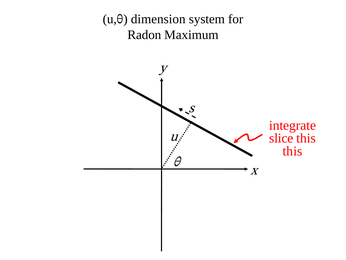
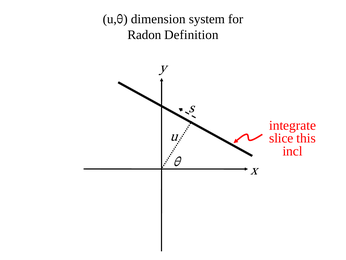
Maximum: Maximum -> Definition
this at (293, 151): this -> incl
